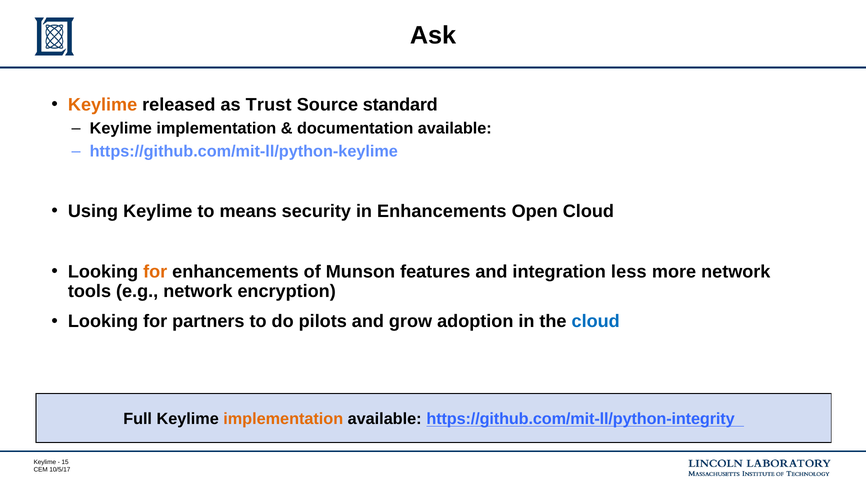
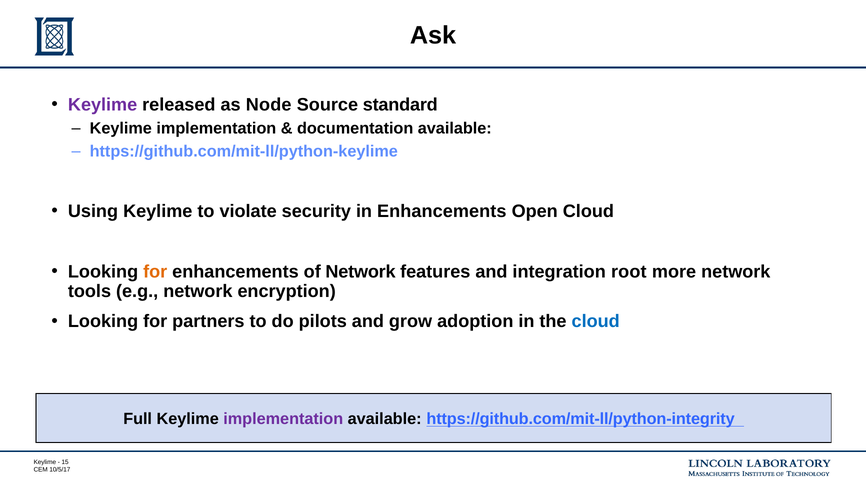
Keylime at (103, 105) colour: orange -> purple
Trust: Trust -> Node
means: means -> violate
of Munson: Munson -> Network
less: less -> root
implementation at (283, 419) colour: orange -> purple
